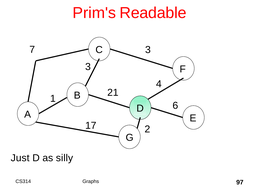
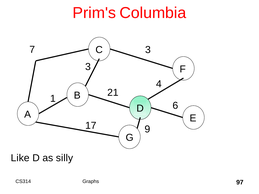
Readable: Readable -> Columbia
2: 2 -> 9
Just: Just -> Like
